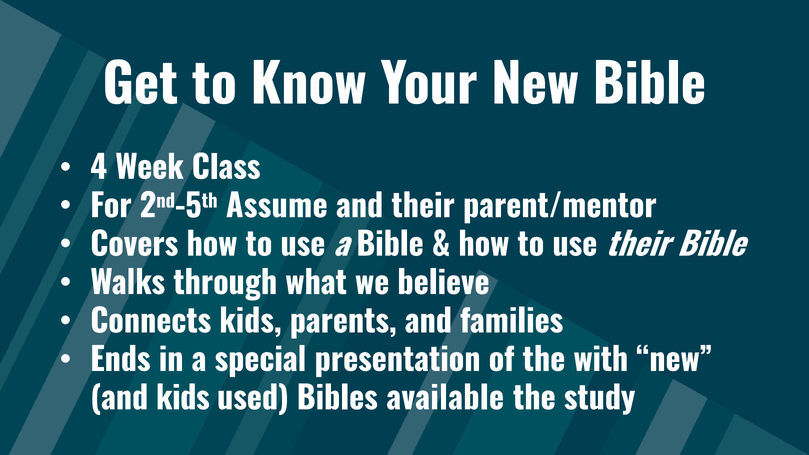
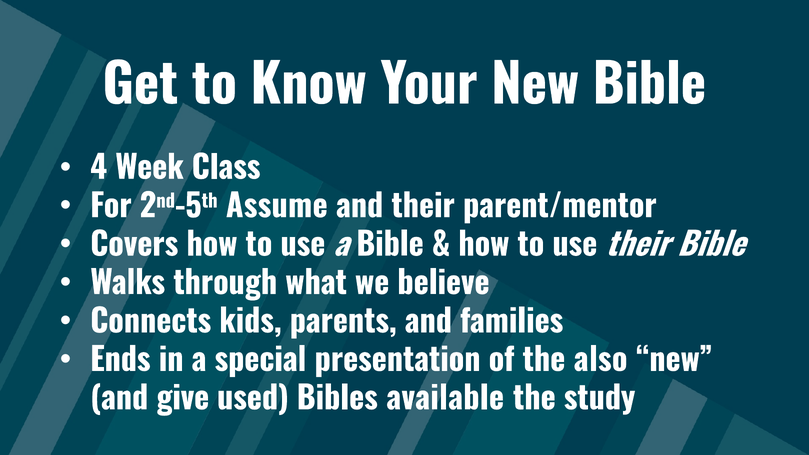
with: with -> also
and kids: kids -> give
